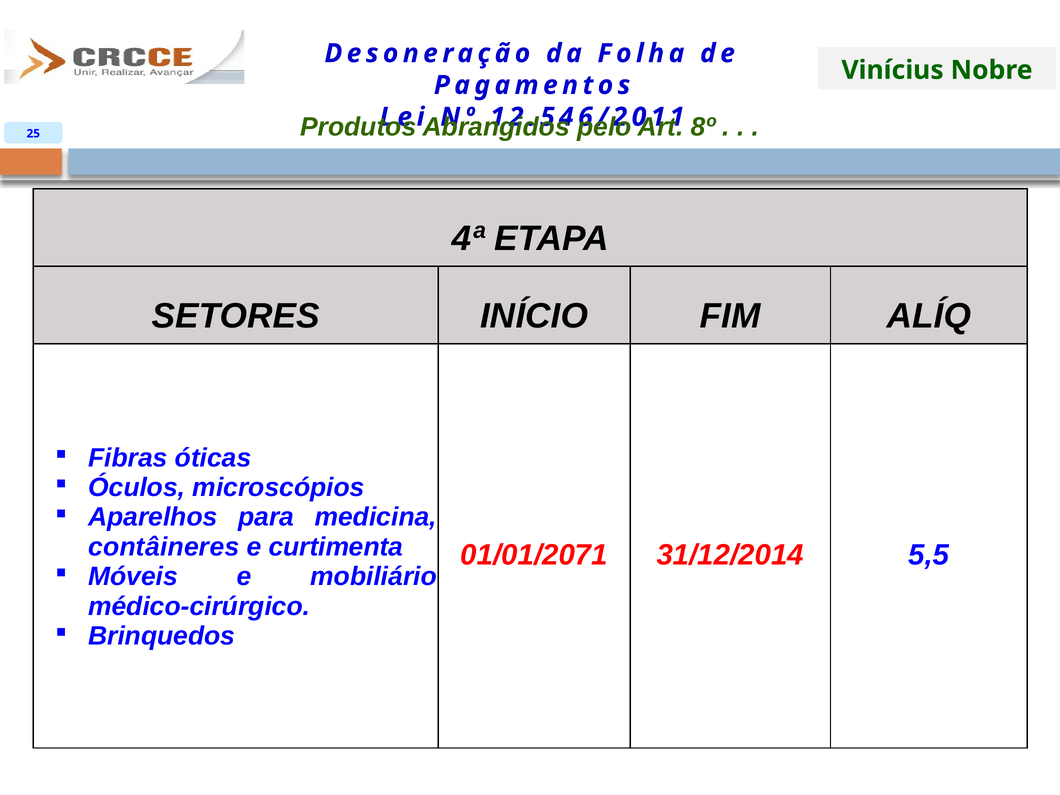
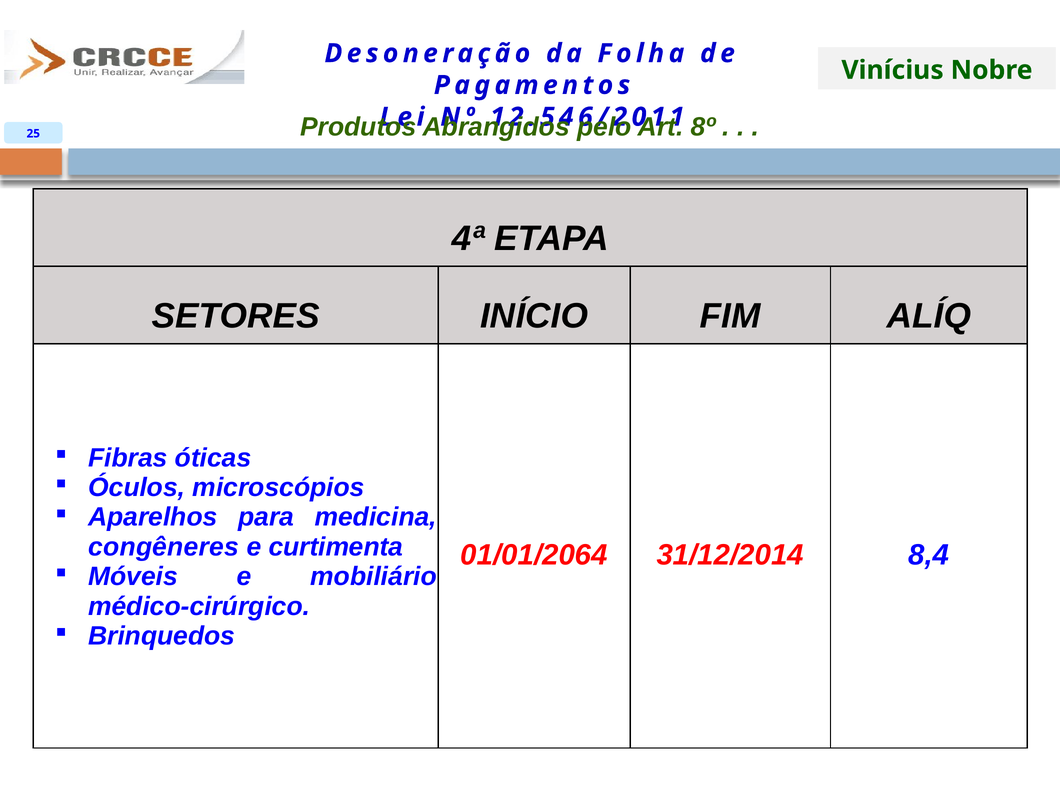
contâineres: contâineres -> congêneres
01/01/2071: 01/01/2071 -> 01/01/2064
5,5: 5,5 -> 8,4
